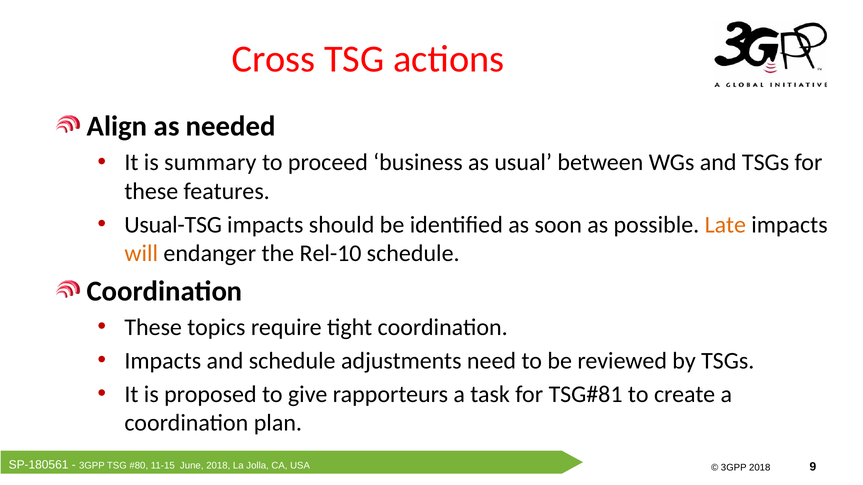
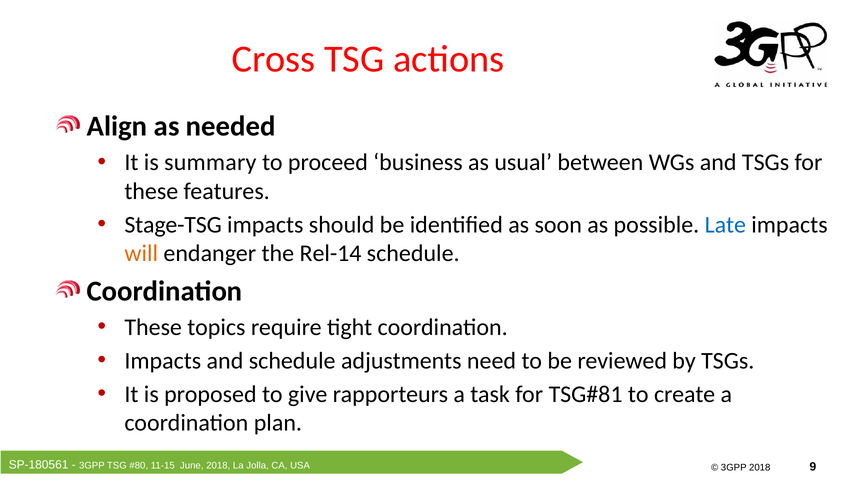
Usual-TSG: Usual-TSG -> Stage-TSG
Late colour: orange -> blue
Rel-10: Rel-10 -> Rel-14
